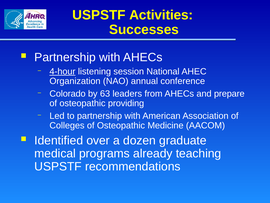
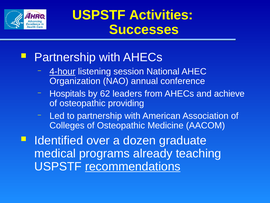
Colorado: Colorado -> Hospitals
63: 63 -> 62
prepare: prepare -> achieve
recommendations underline: none -> present
